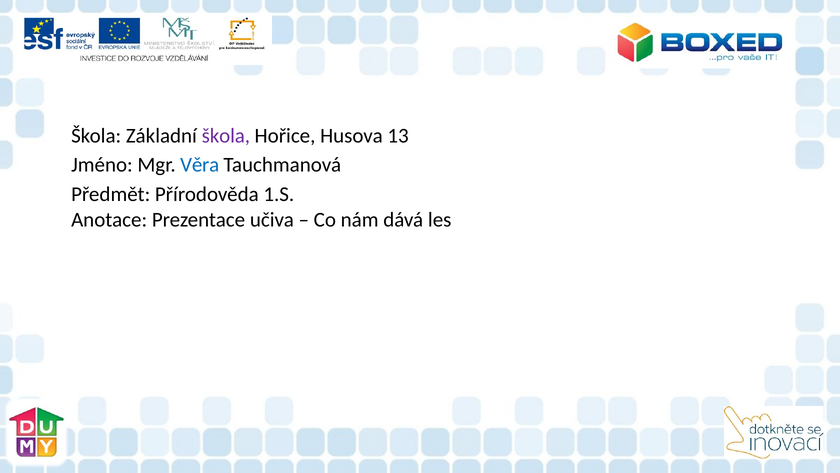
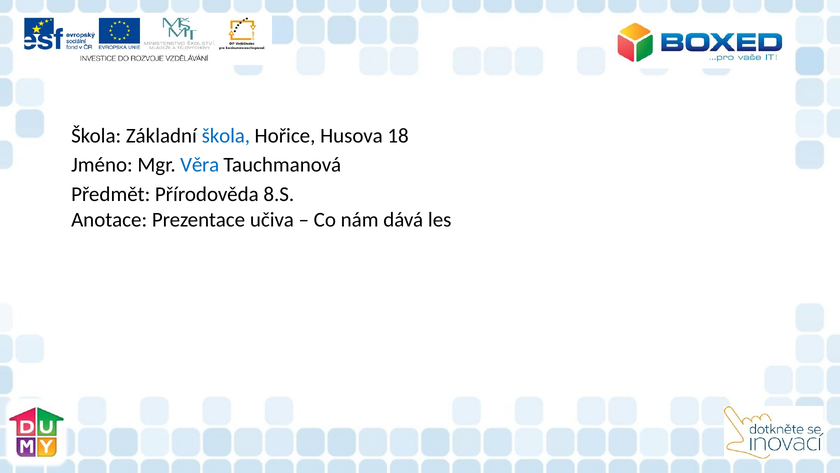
škola at (226, 135) colour: purple -> blue
13: 13 -> 18
1.S: 1.S -> 8.S
